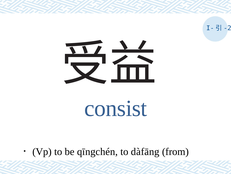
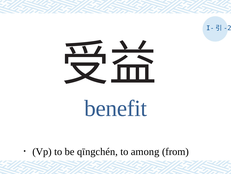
consist: consist -> benefit
dàfāng: dàfāng -> among
